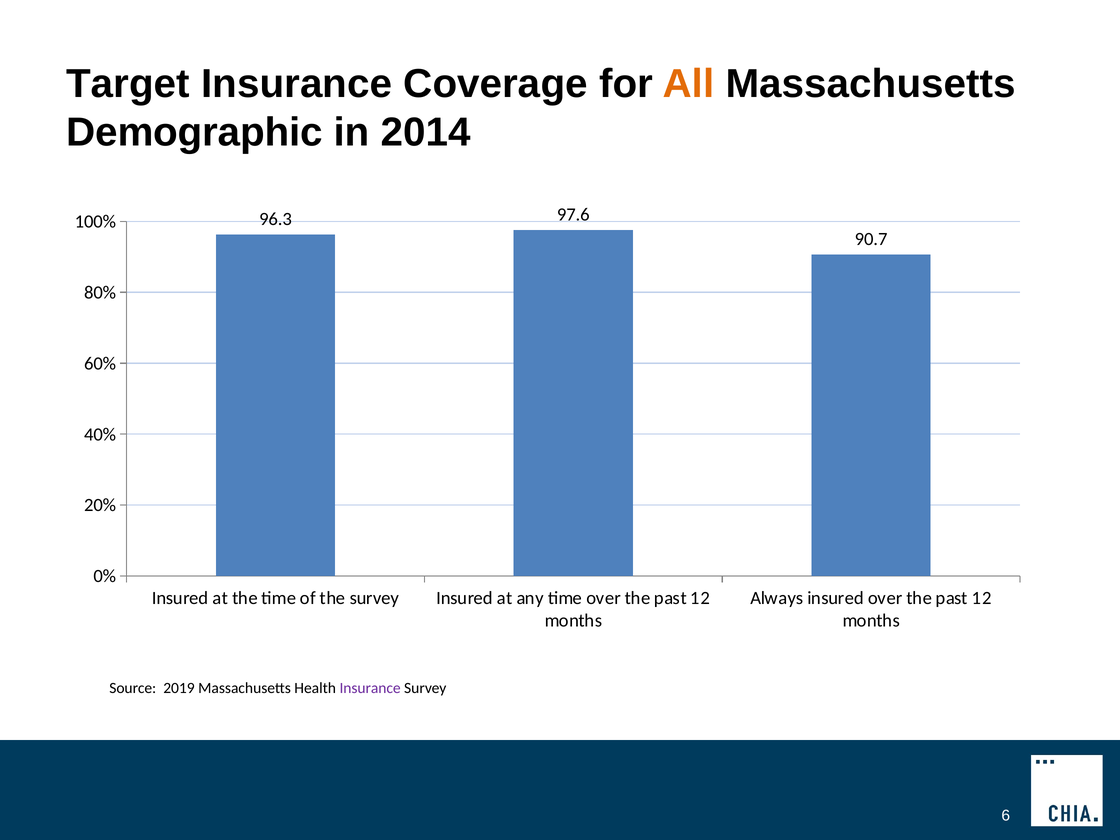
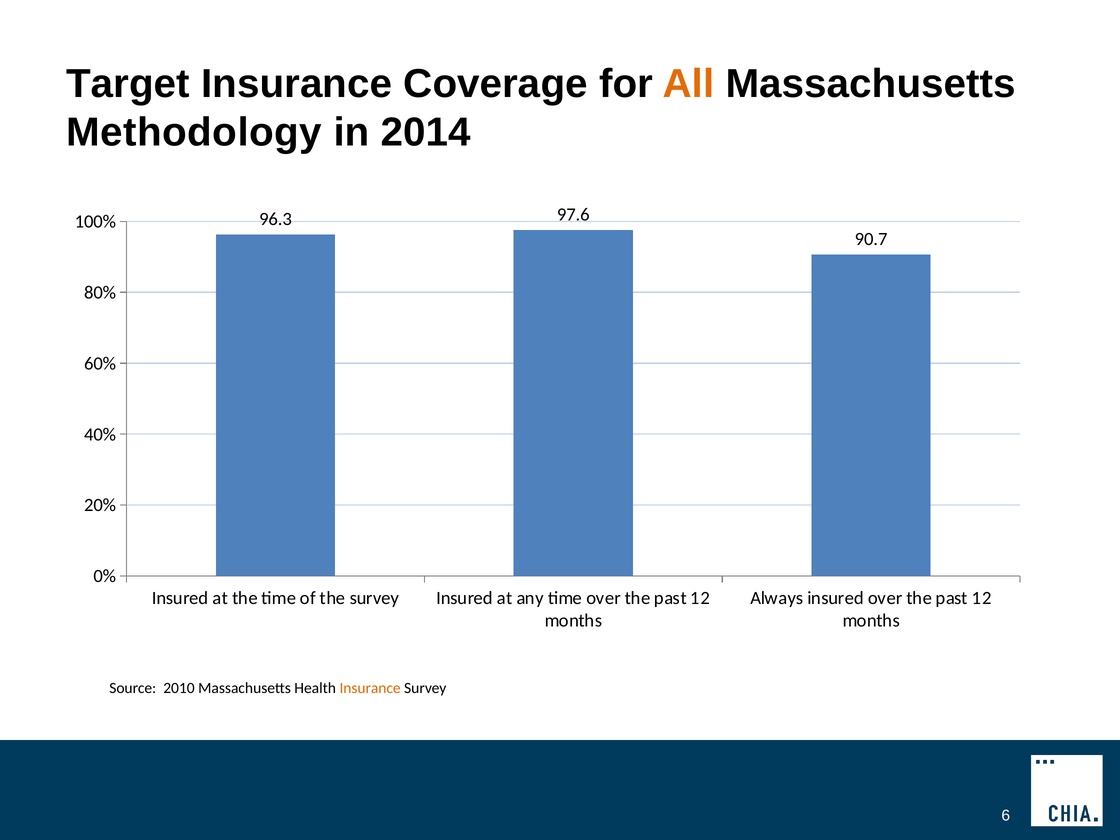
Demographic: Demographic -> Methodology
2019: 2019 -> 2010
Insurance at (370, 688) colour: purple -> orange
